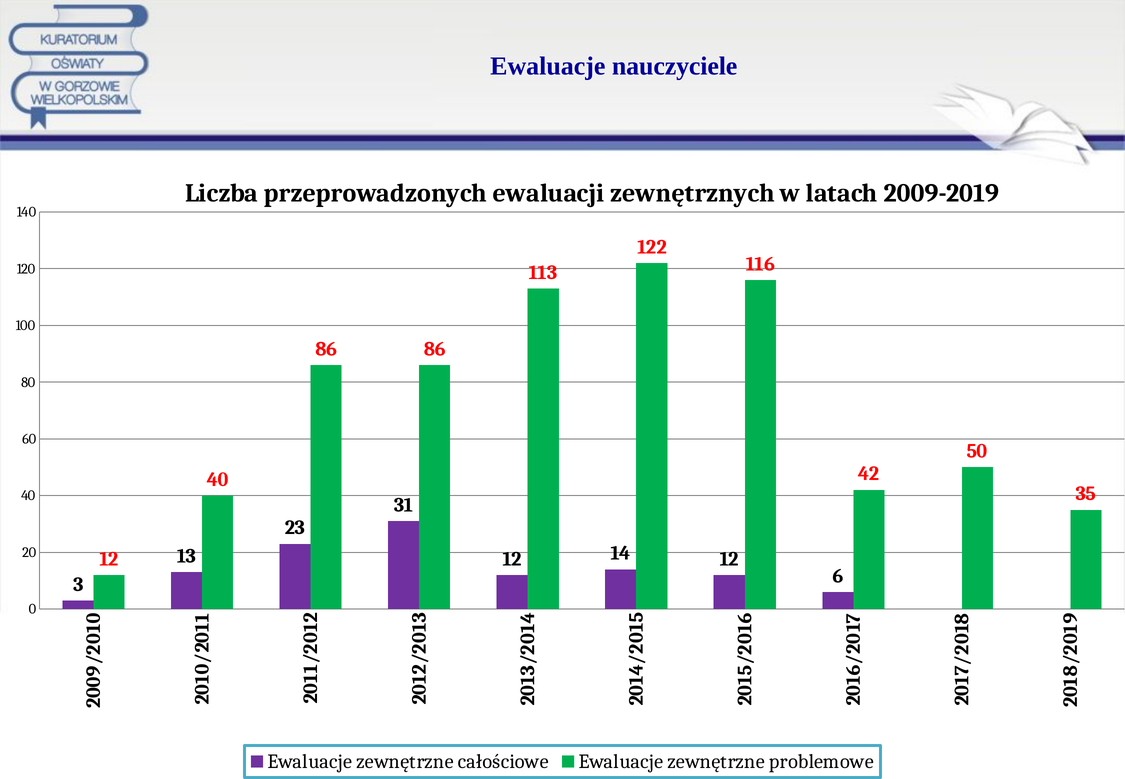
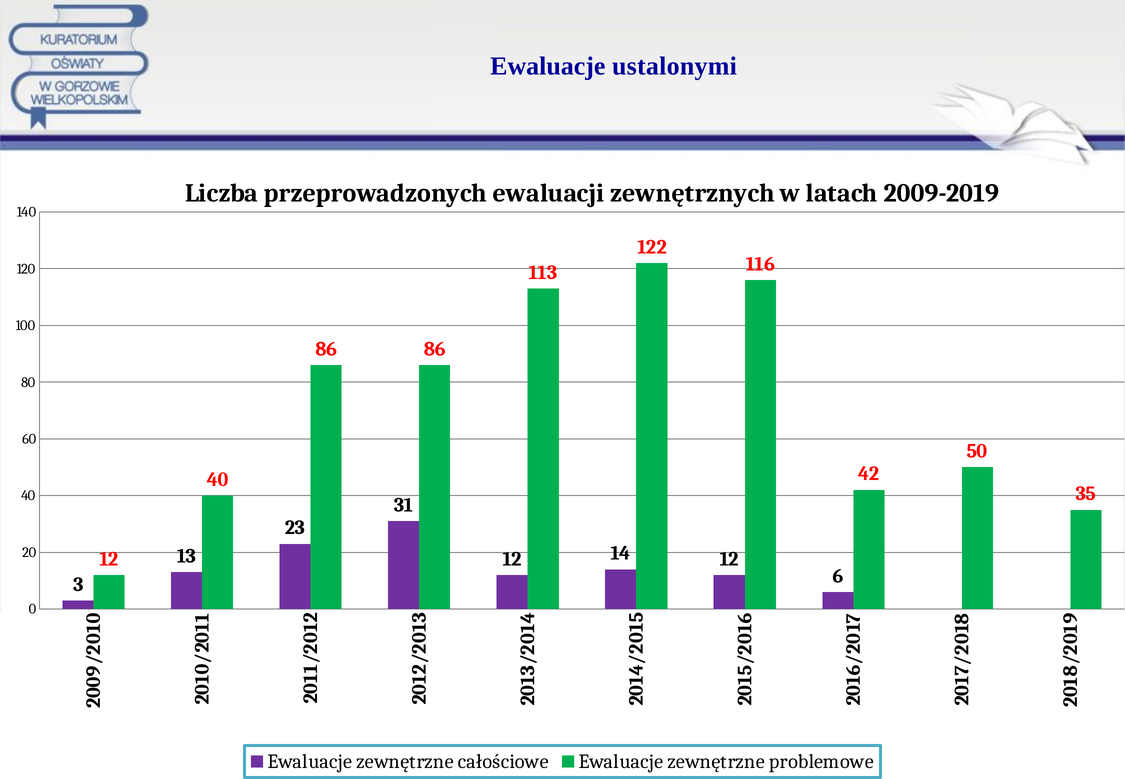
nauczyciele: nauczyciele -> ustalonymi
